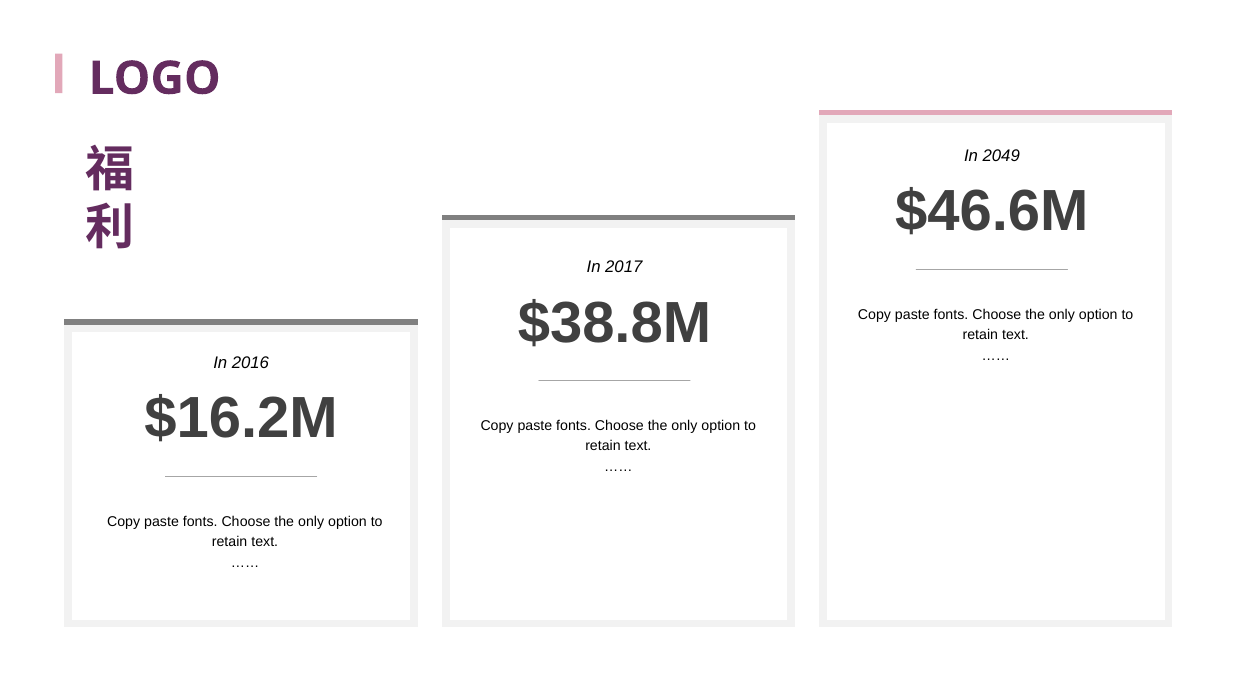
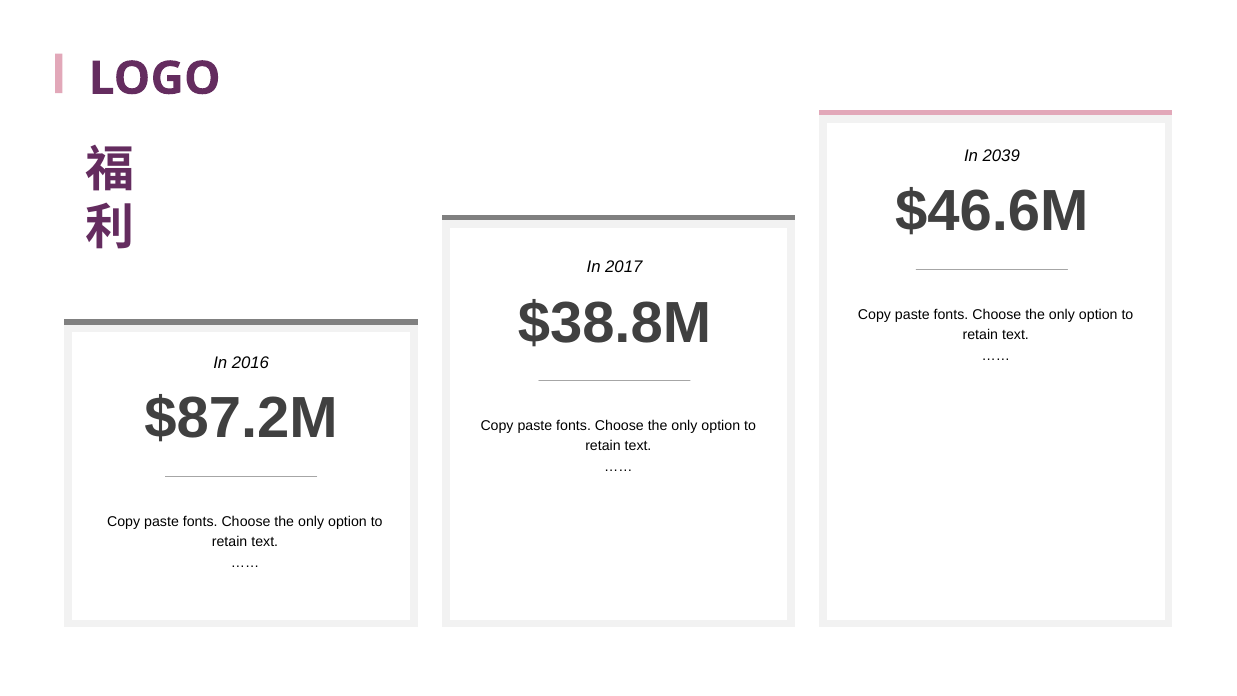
2049: 2049 -> 2039
$16.2M: $16.2M -> $87.2M
